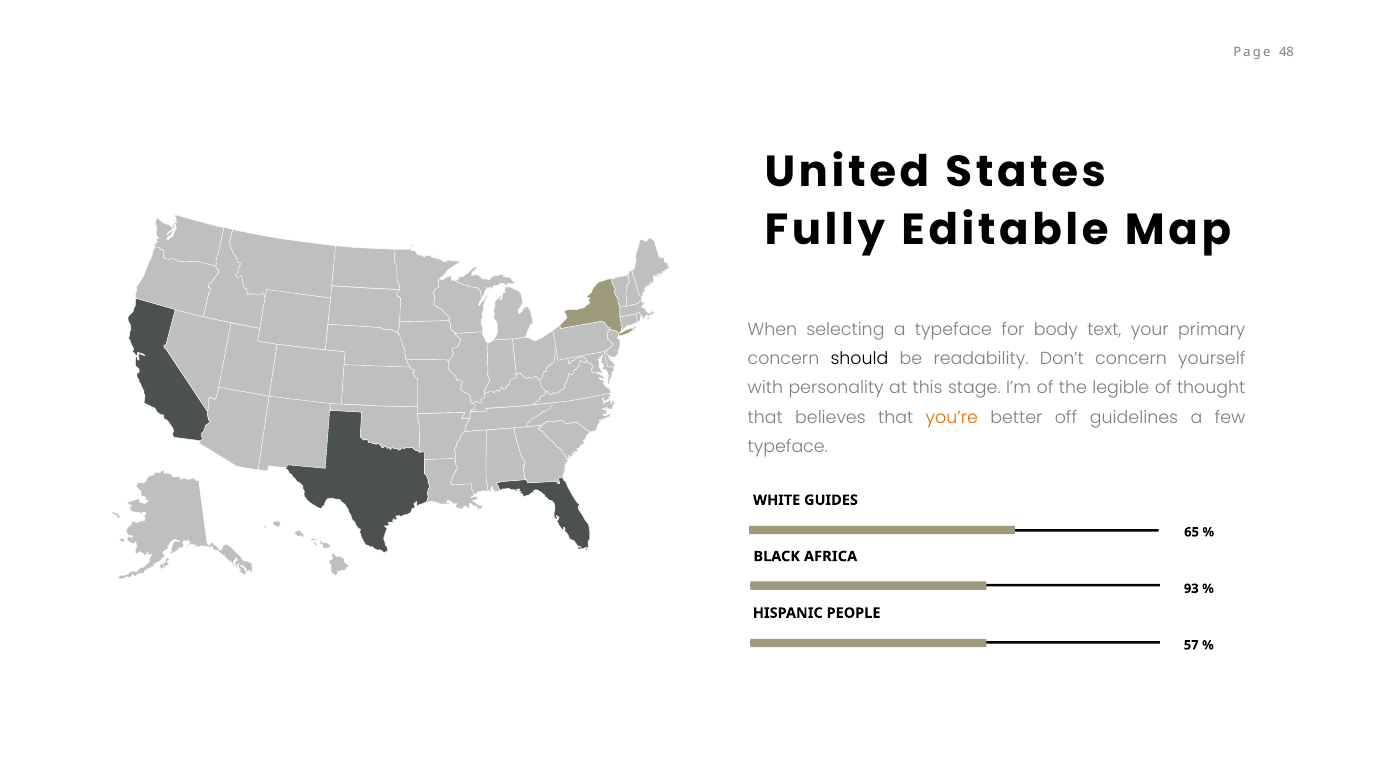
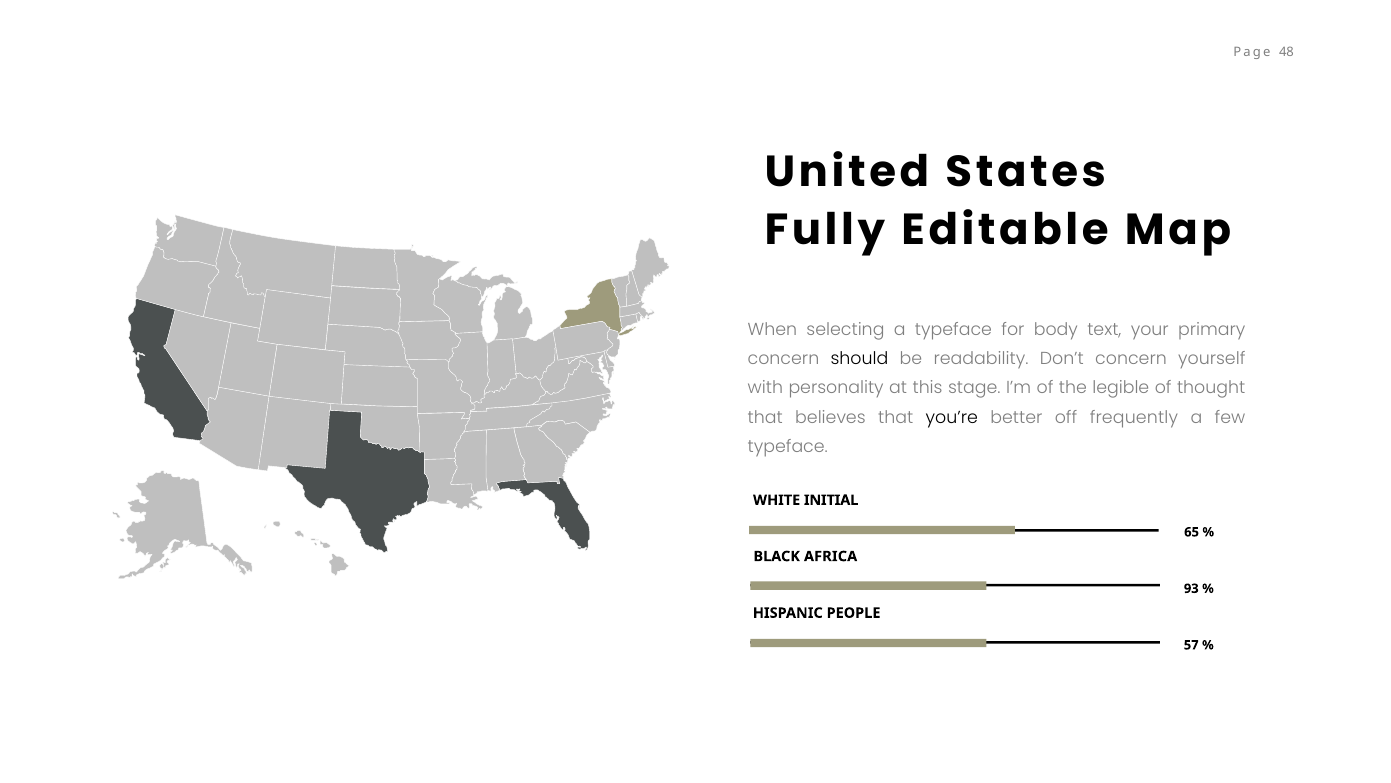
you’re colour: orange -> black
guidelines: guidelines -> frequently
GUIDES: GUIDES -> INITIAL
